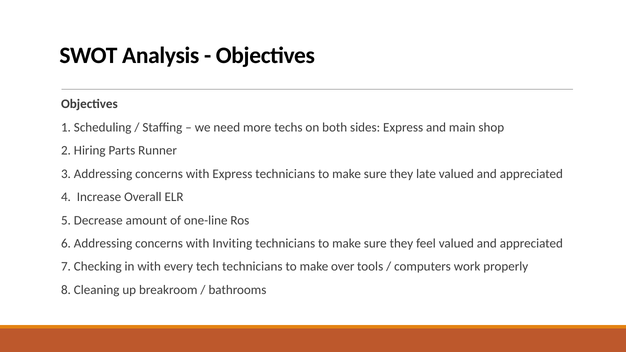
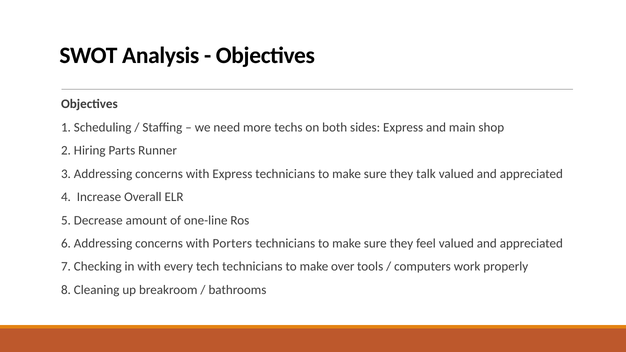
late: late -> talk
Inviting: Inviting -> Porters
